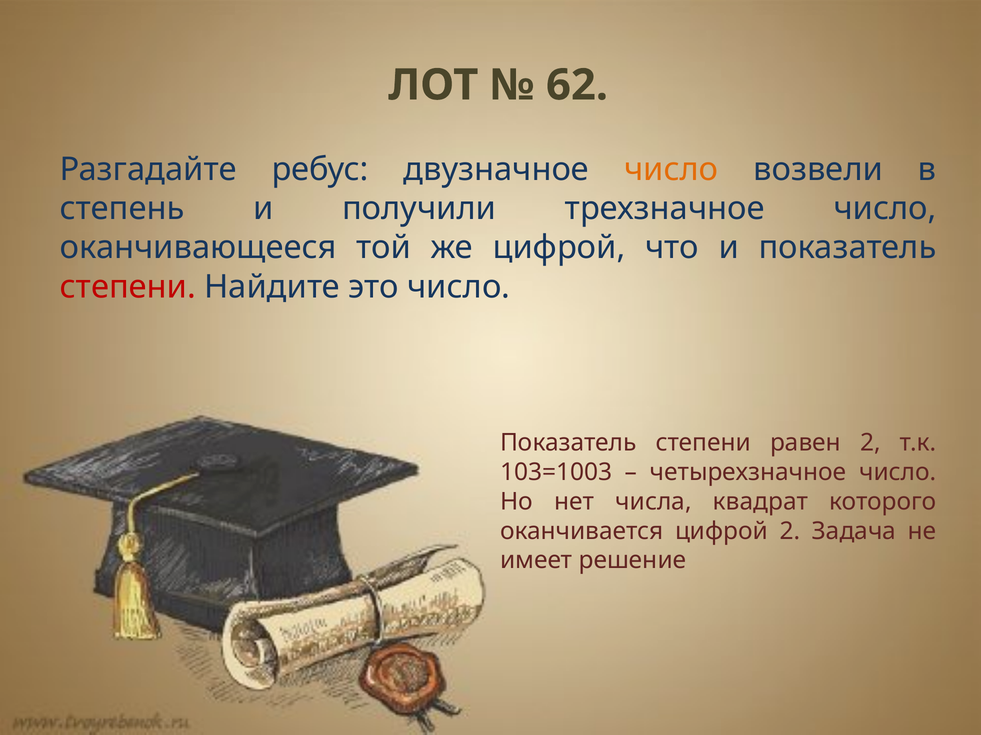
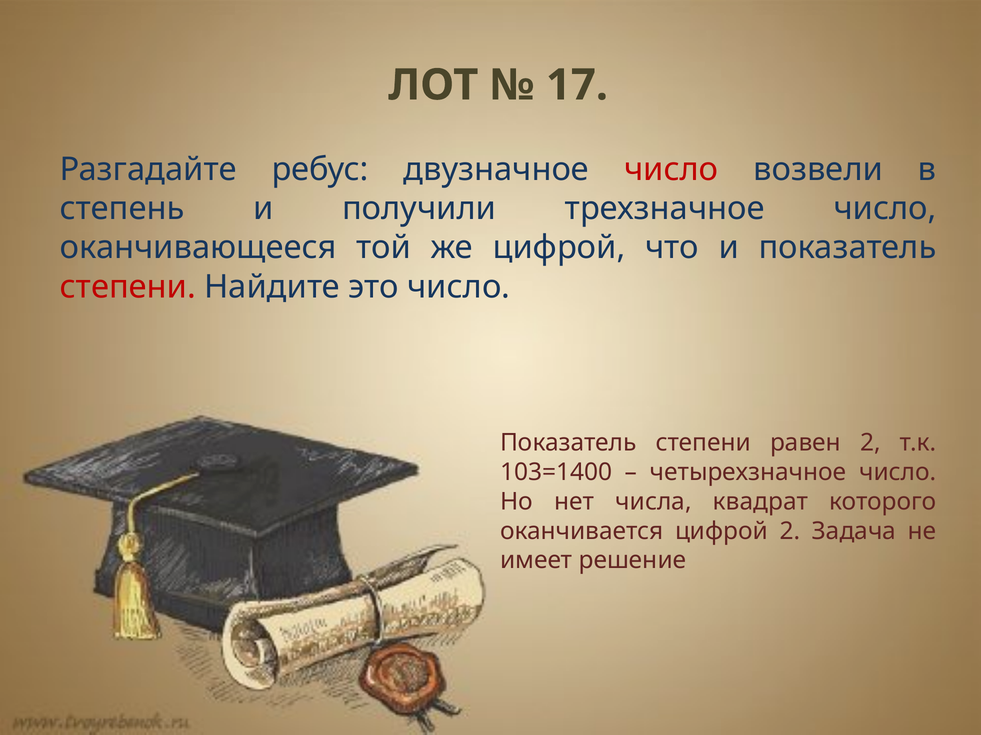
62: 62 -> 17
число at (671, 169) colour: orange -> red
103=1003: 103=1003 -> 103=1400
